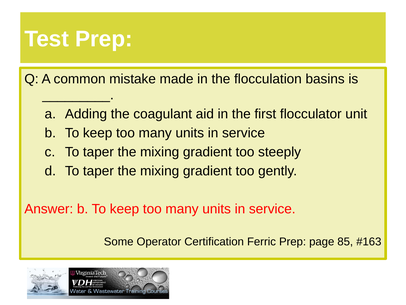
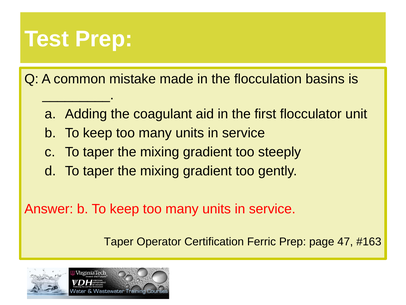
Some at (119, 241): Some -> Taper
85: 85 -> 47
